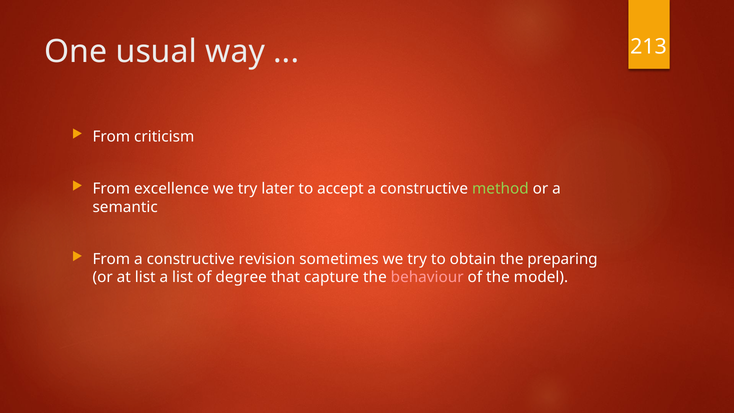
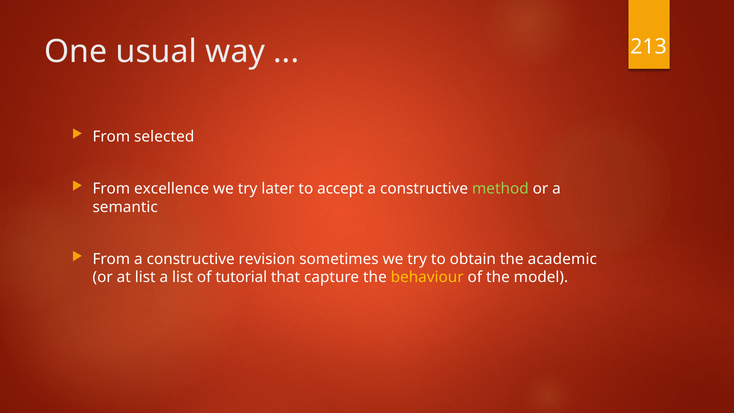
criticism: criticism -> selected
preparing: preparing -> academic
degree: degree -> tutorial
behaviour colour: pink -> yellow
